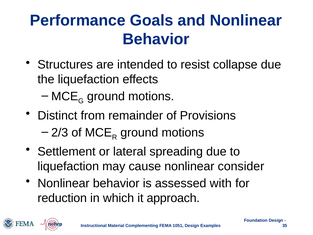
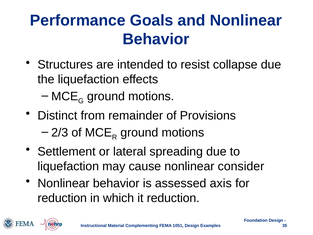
with: with -> axis
it approach: approach -> reduction
